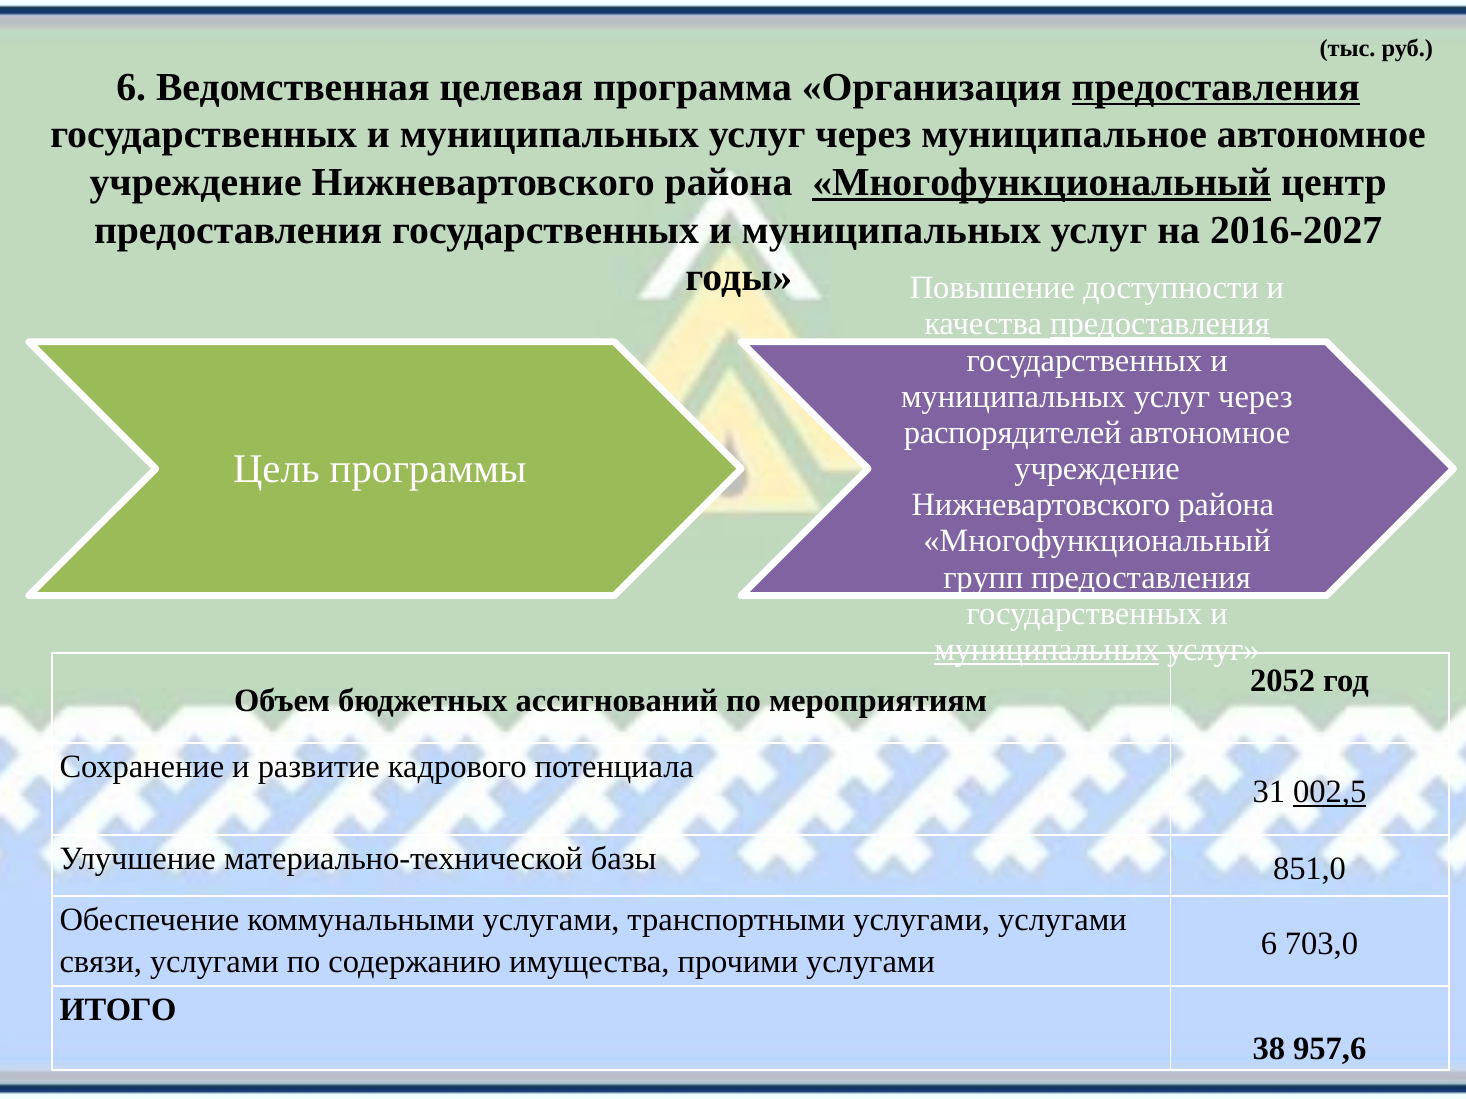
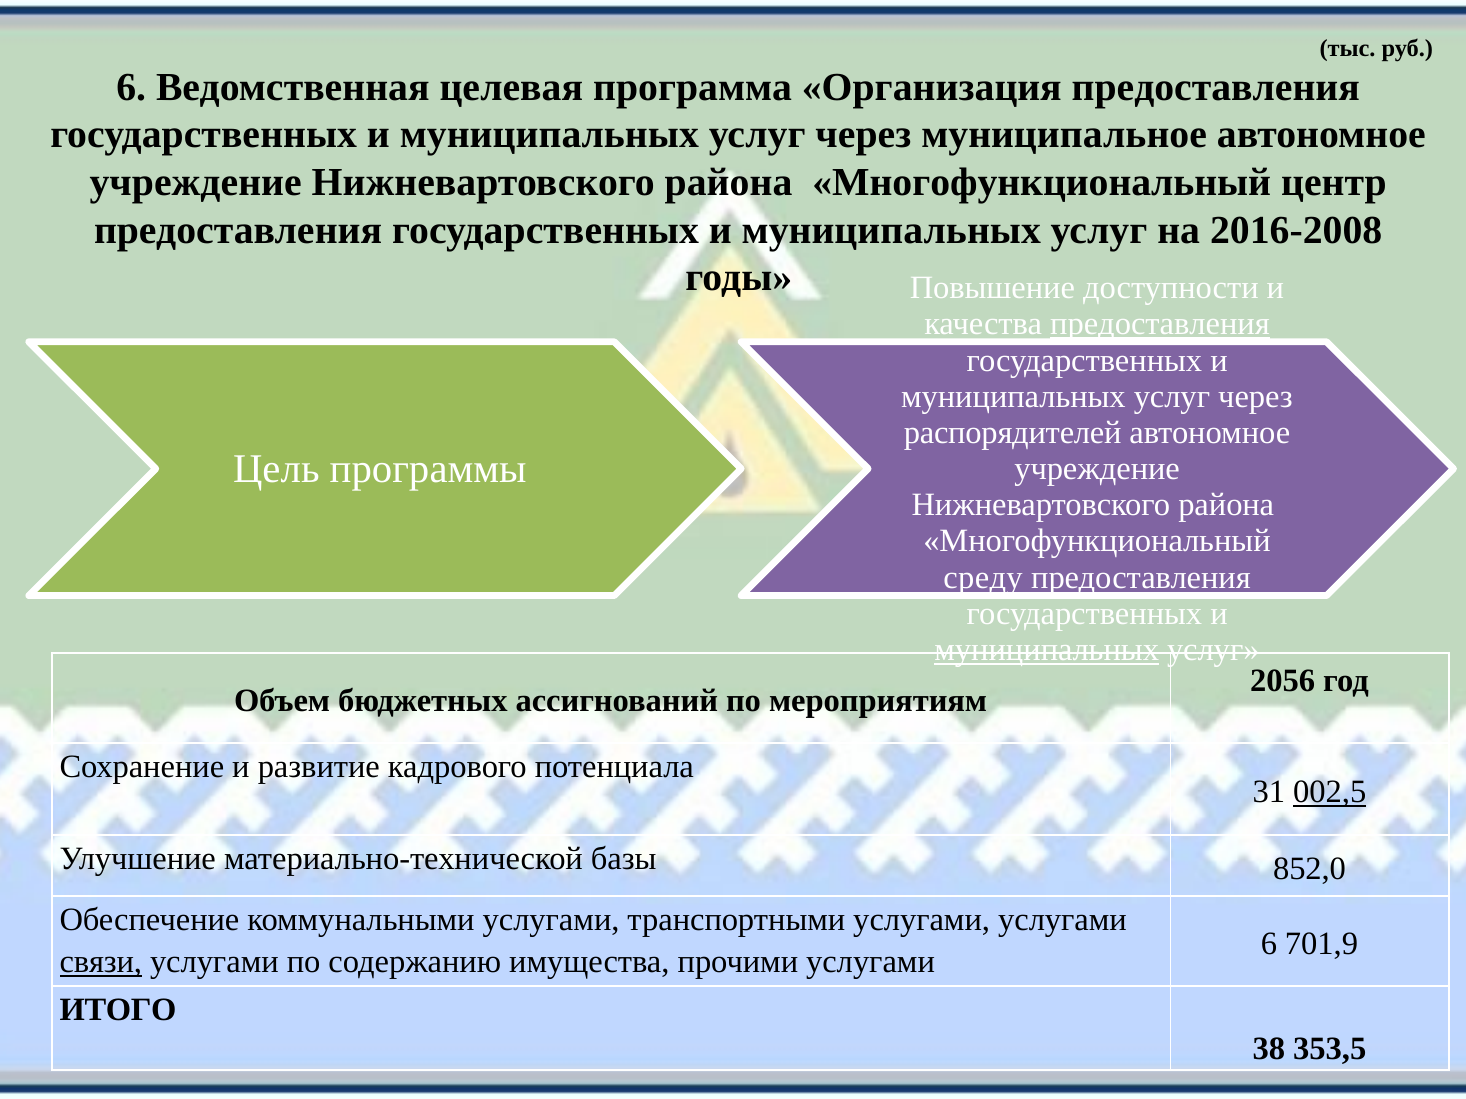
предоставления at (1216, 87) underline: present -> none
Многофункциональный at (1042, 183) underline: present -> none
2016-2027: 2016-2027 -> 2016-2008
групп: групп -> среду
2052: 2052 -> 2056
851,0: 851,0 -> 852,0
703,0: 703,0 -> 701,9
связи underline: none -> present
957,6: 957,6 -> 353,5
